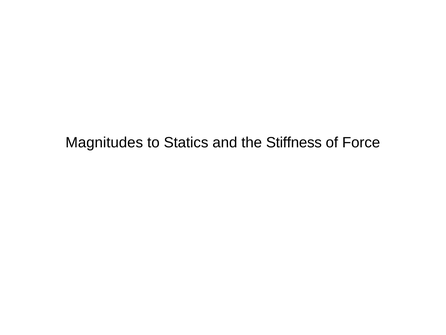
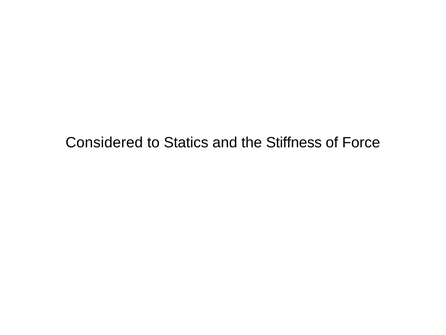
Magnitudes: Magnitudes -> Considered
